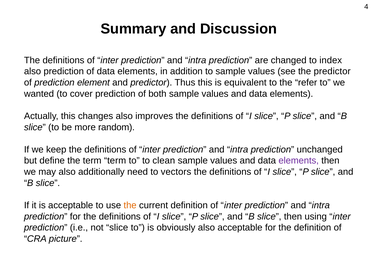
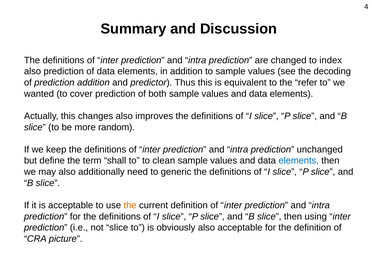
the predictor: predictor -> decoding
prediction element: element -> addition
term term: term -> shall
elements at (299, 161) colour: purple -> blue
vectors: vectors -> generic
